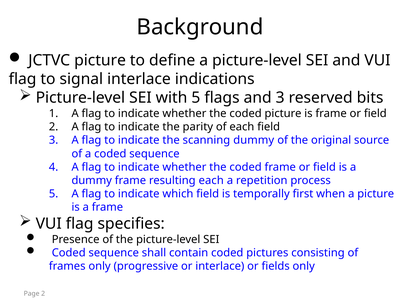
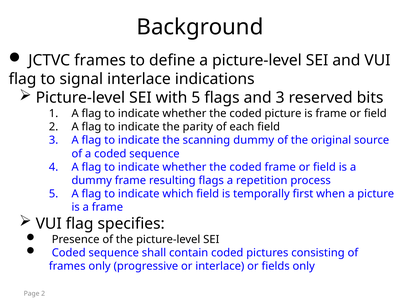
JCTVC picture: picture -> frames
resulting each: each -> flags
